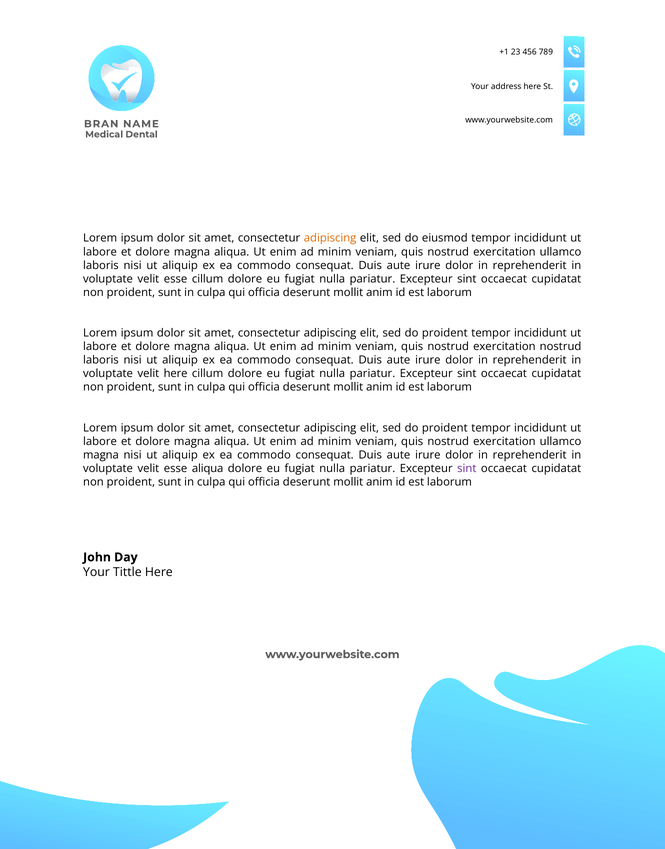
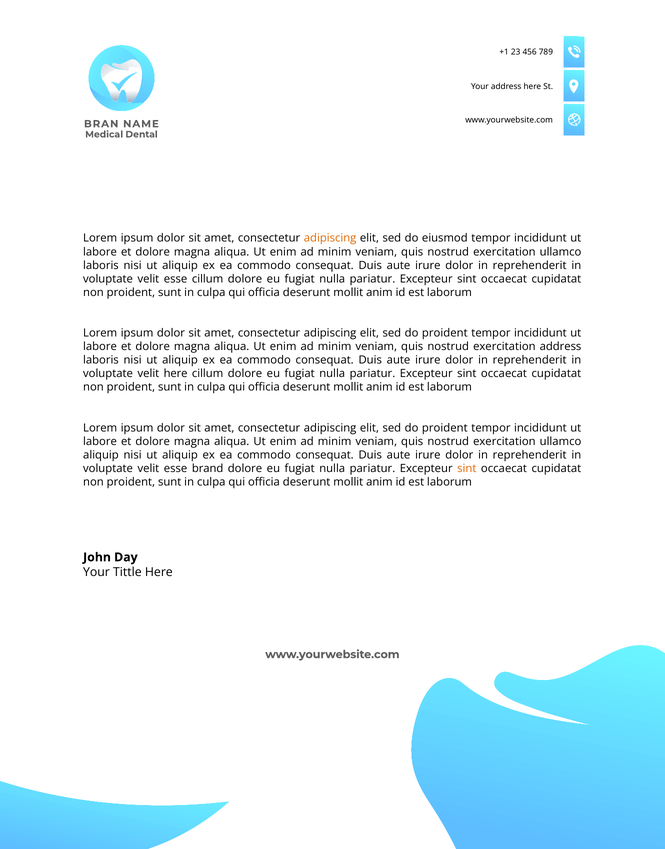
exercitation nostrud: nostrud -> address
magna at (101, 455): magna -> aliquip
esse aliqua: aliqua -> brand
sint at (467, 469) colour: purple -> orange
